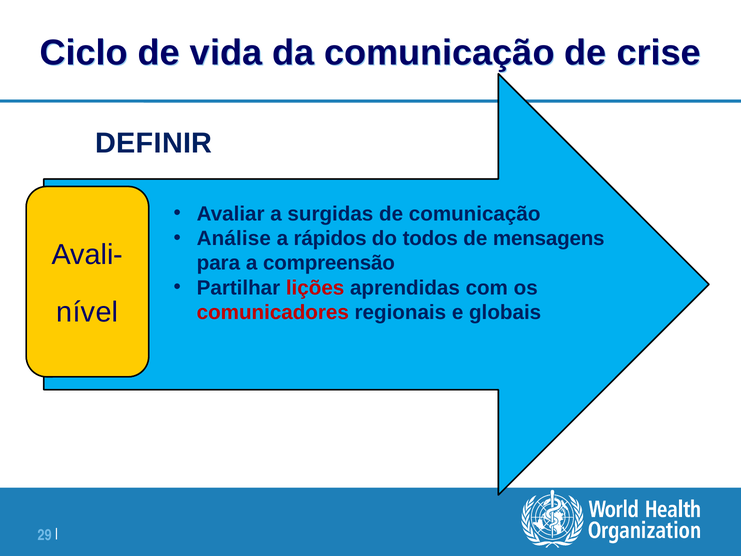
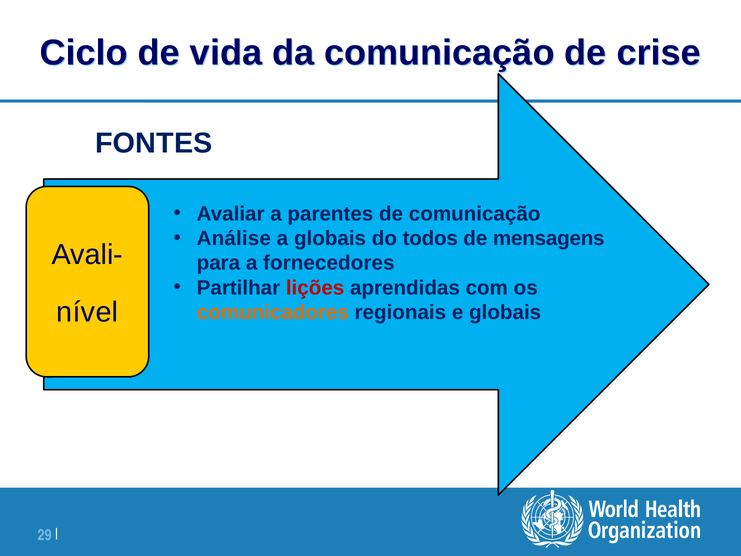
DEFINIR: DEFINIR -> FONTES
surgidas: surgidas -> parentes
a rápidos: rápidos -> globais
compreensão: compreensão -> fornecedores
comunicadores colour: red -> orange
